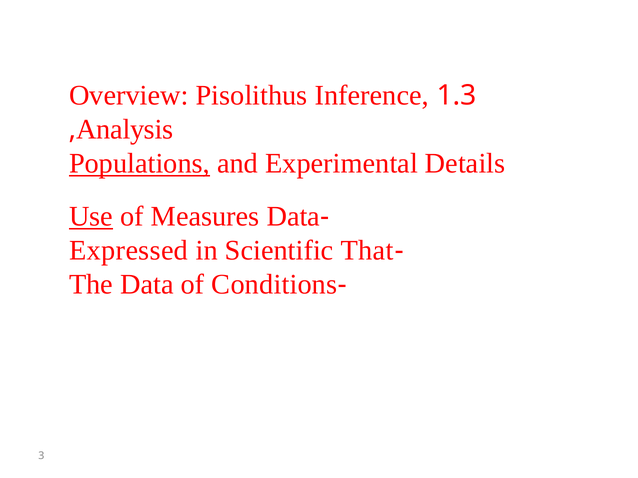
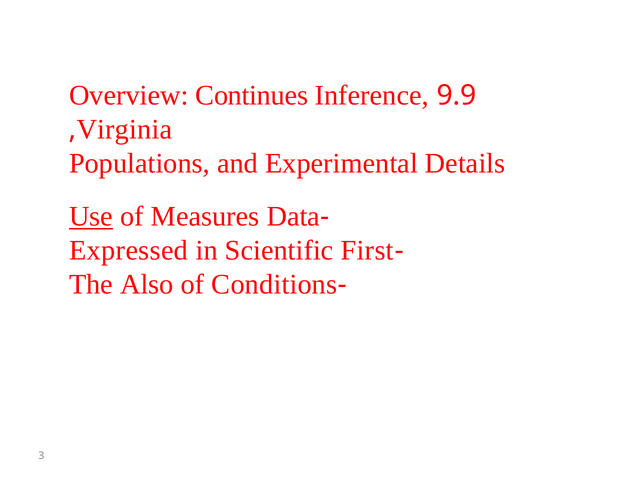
Pisolithus: Pisolithus -> Continues
1.3: 1.3 -> 9.9
Analysis: Analysis -> Virginia
Populations underline: present -> none
That: That -> First
The Data: Data -> Also
